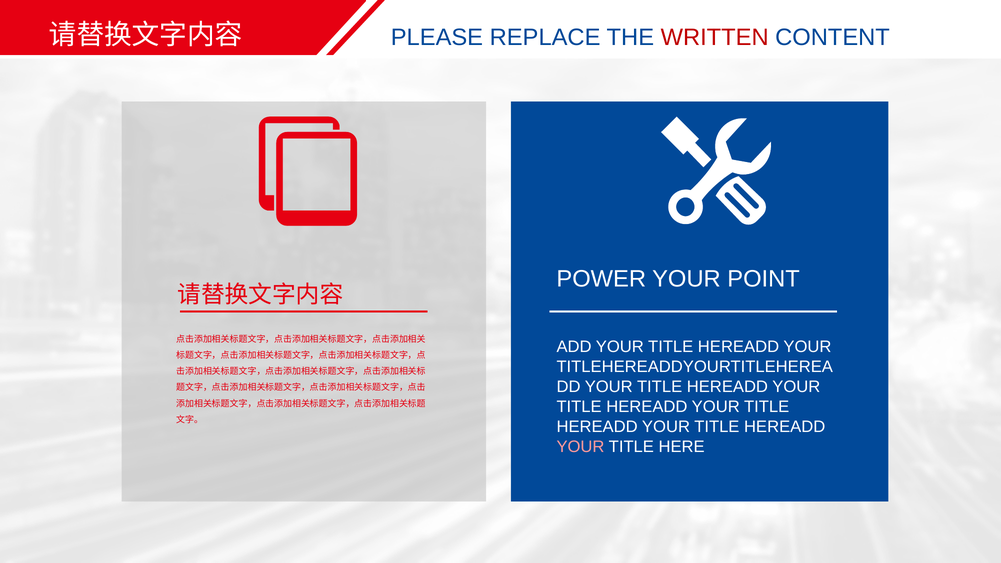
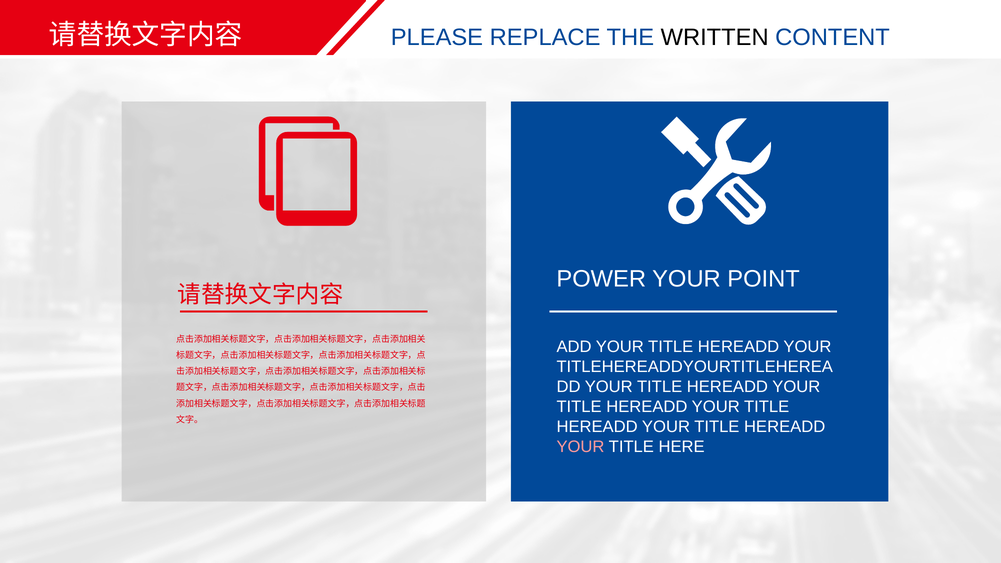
WRITTEN colour: red -> black
